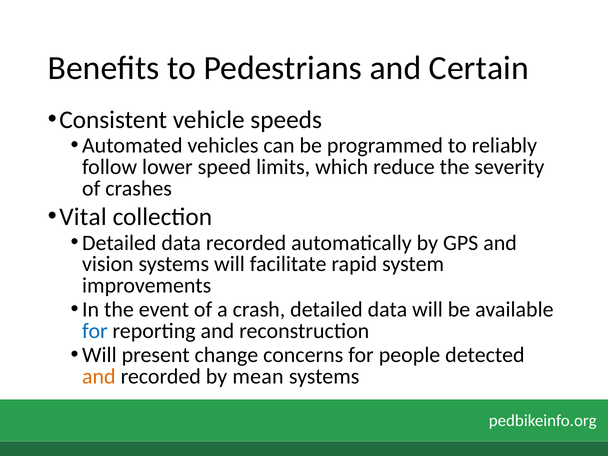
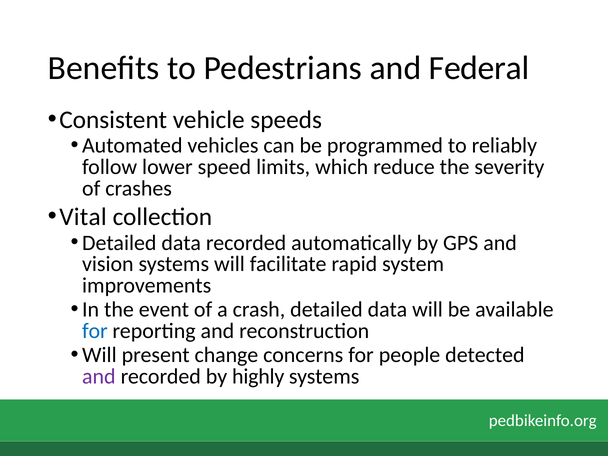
Certain: Certain -> Federal
and at (99, 376) colour: orange -> purple
mean: mean -> highly
